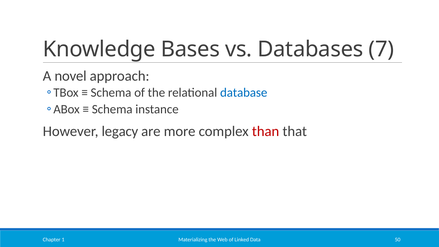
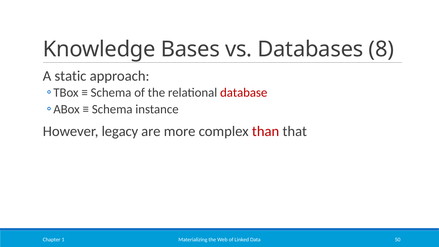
7: 7 -> 8
novel: novel -> static
database colour: blue -> red
